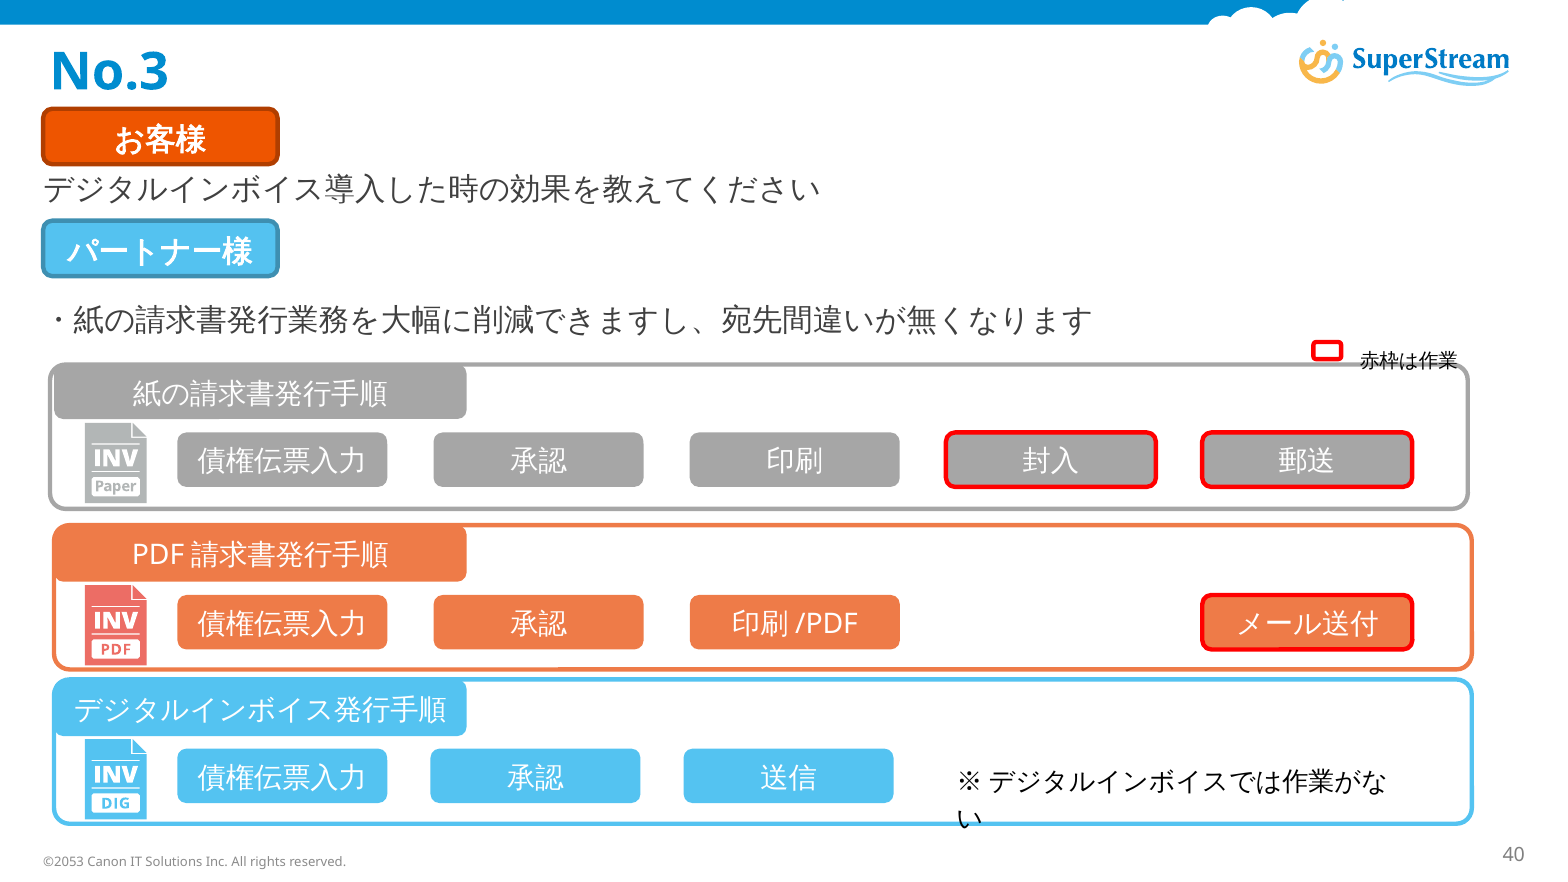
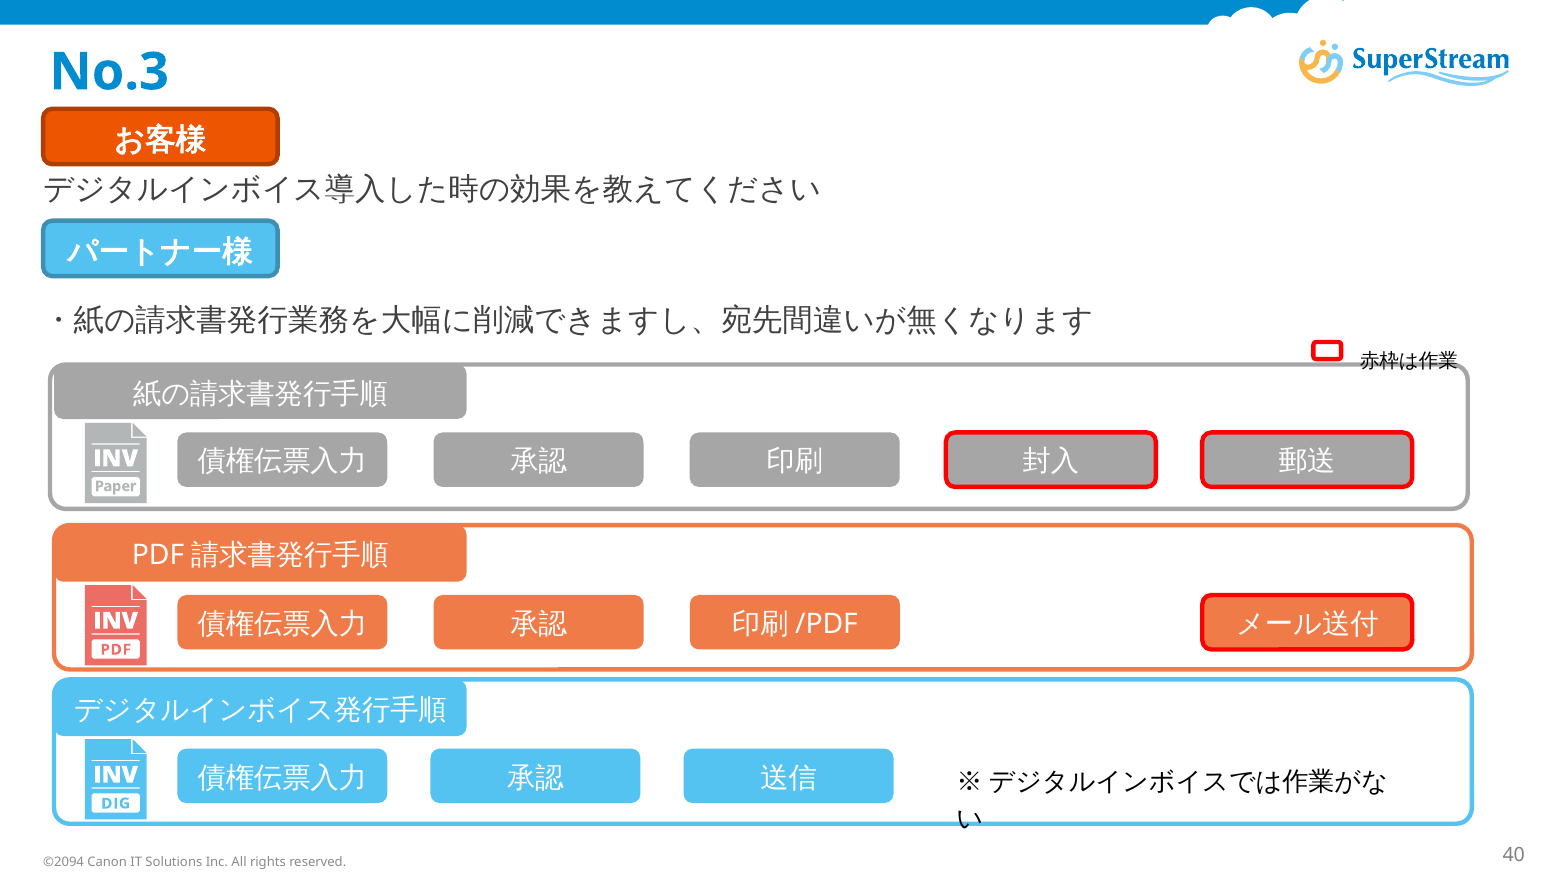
©2053: ©2053 -> ©2094
